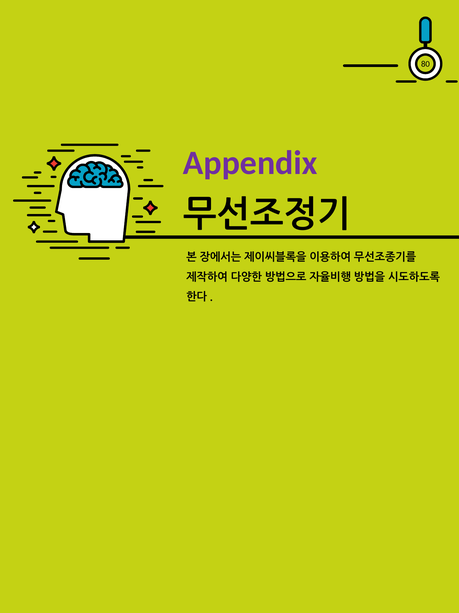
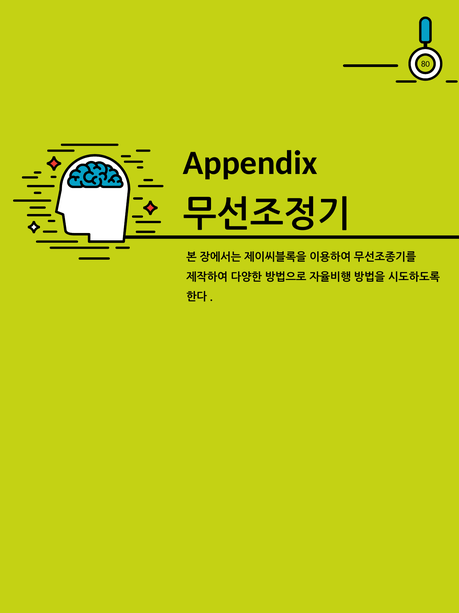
Appendix colour: purple -> black
